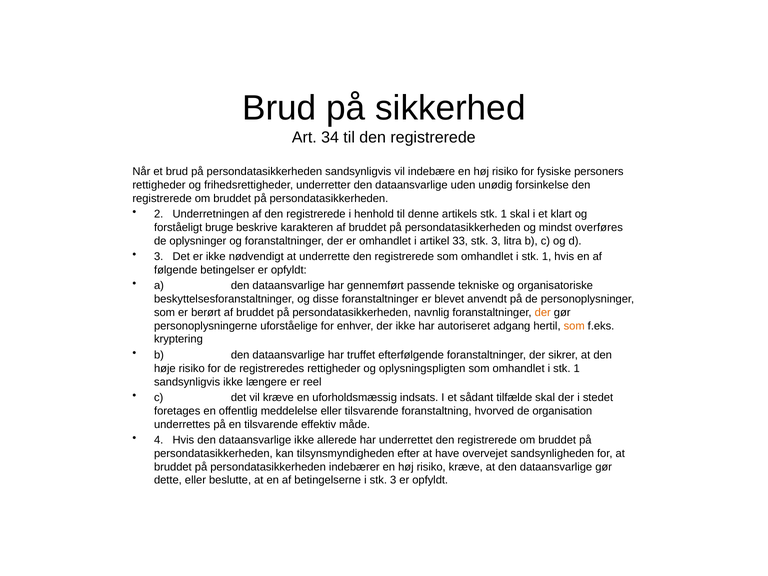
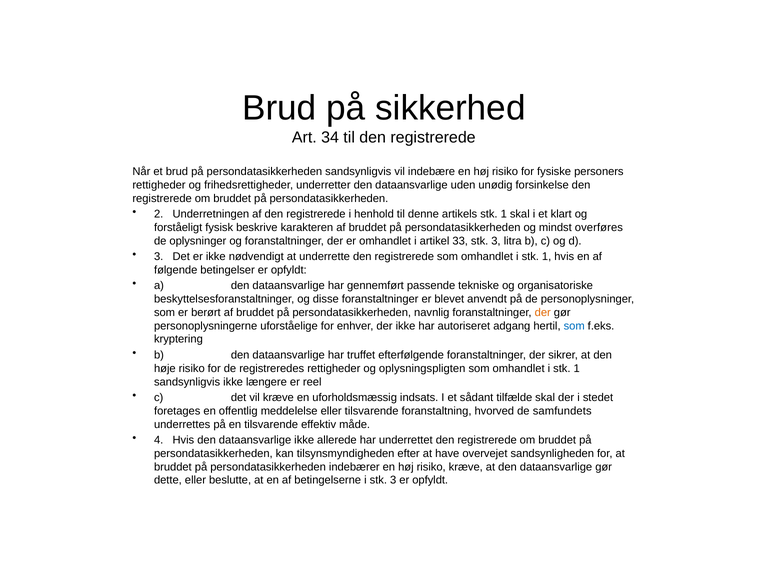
bruge: bruge -> fysisk
som at (574, 326) colour: orange -> blue
organisation: organisation -> samfundets
